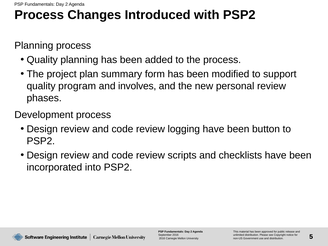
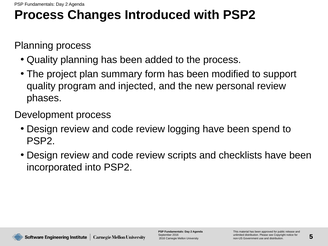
involves: involves -> injected
button: button -> spend
